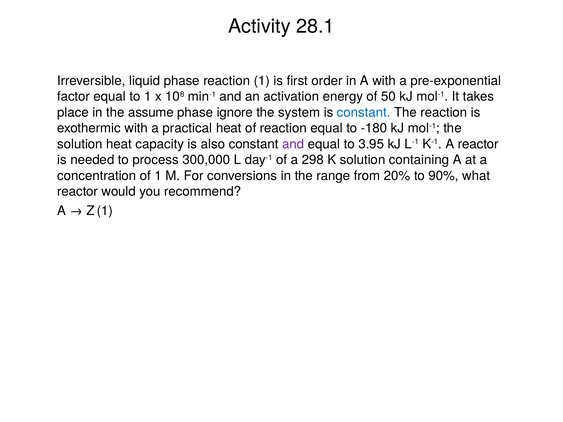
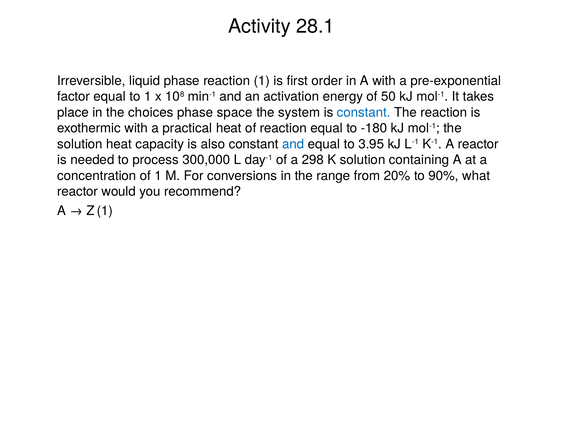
assume: assume -> choices
ignore: ignore -> space
and at (293, 144) colour: purple -> blue
